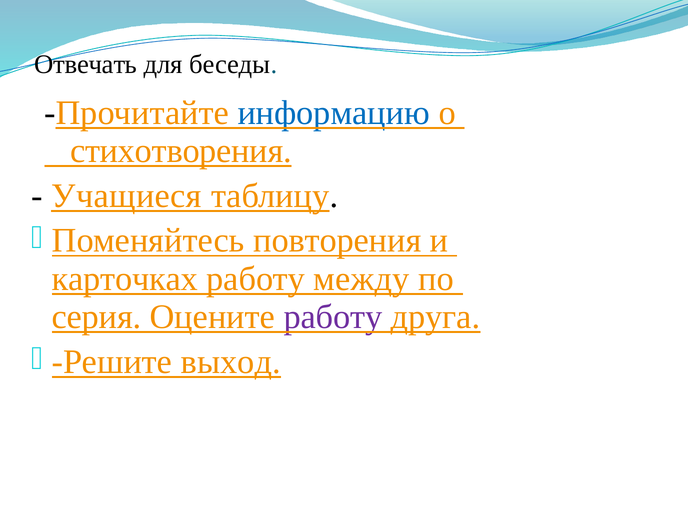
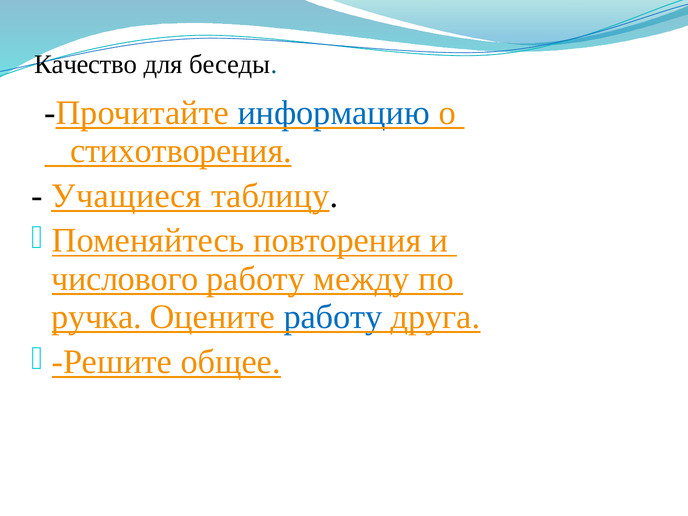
Отвечать: Отвечать -> Качество
карточках: карточках -> числового
серия: серия -> ручка
работу at (333, 317) colour: purple -> blue
выход: выход -> общее
